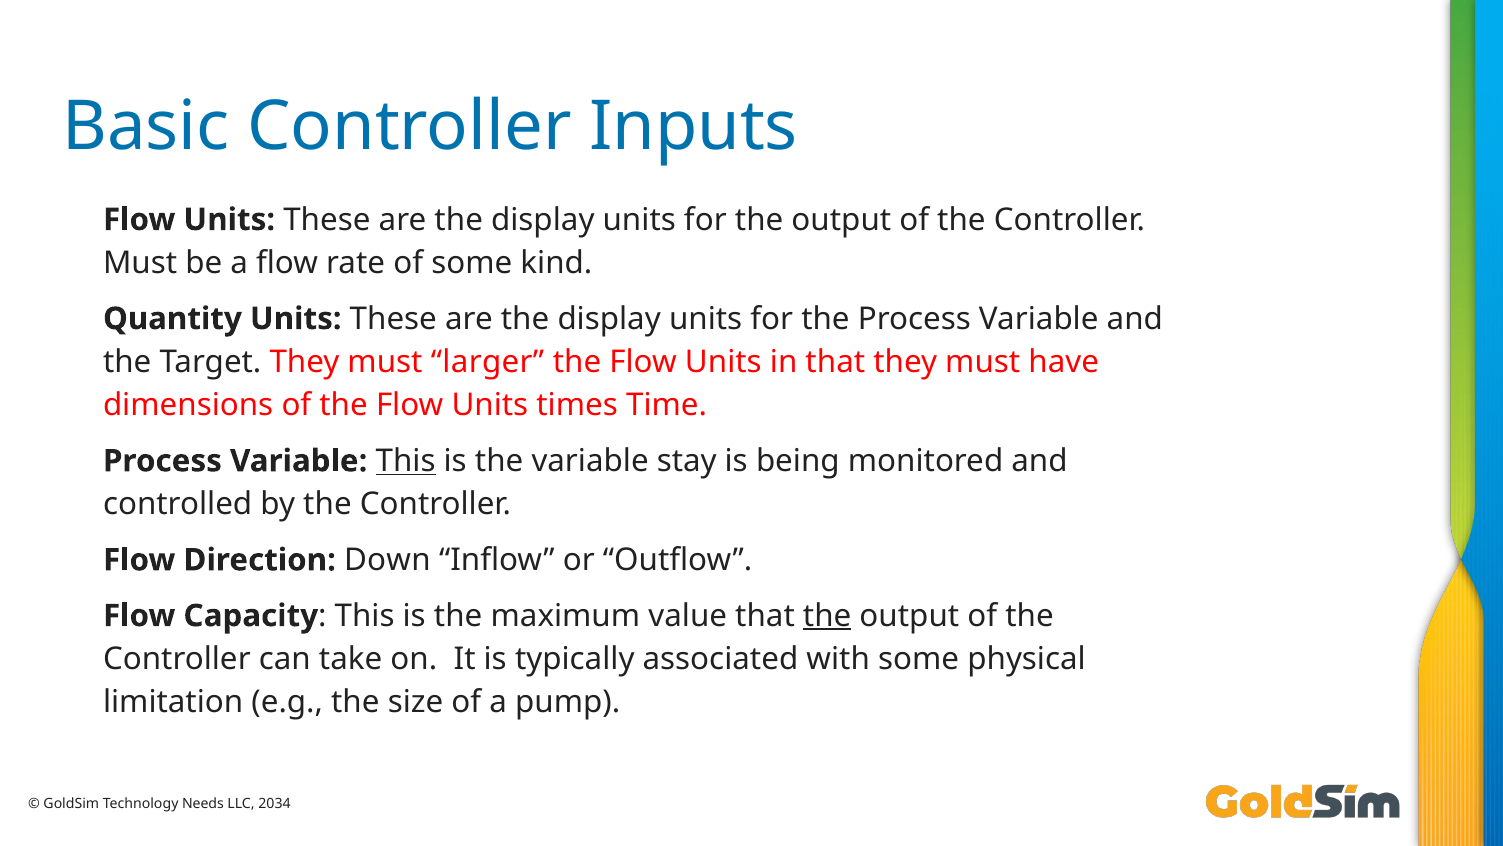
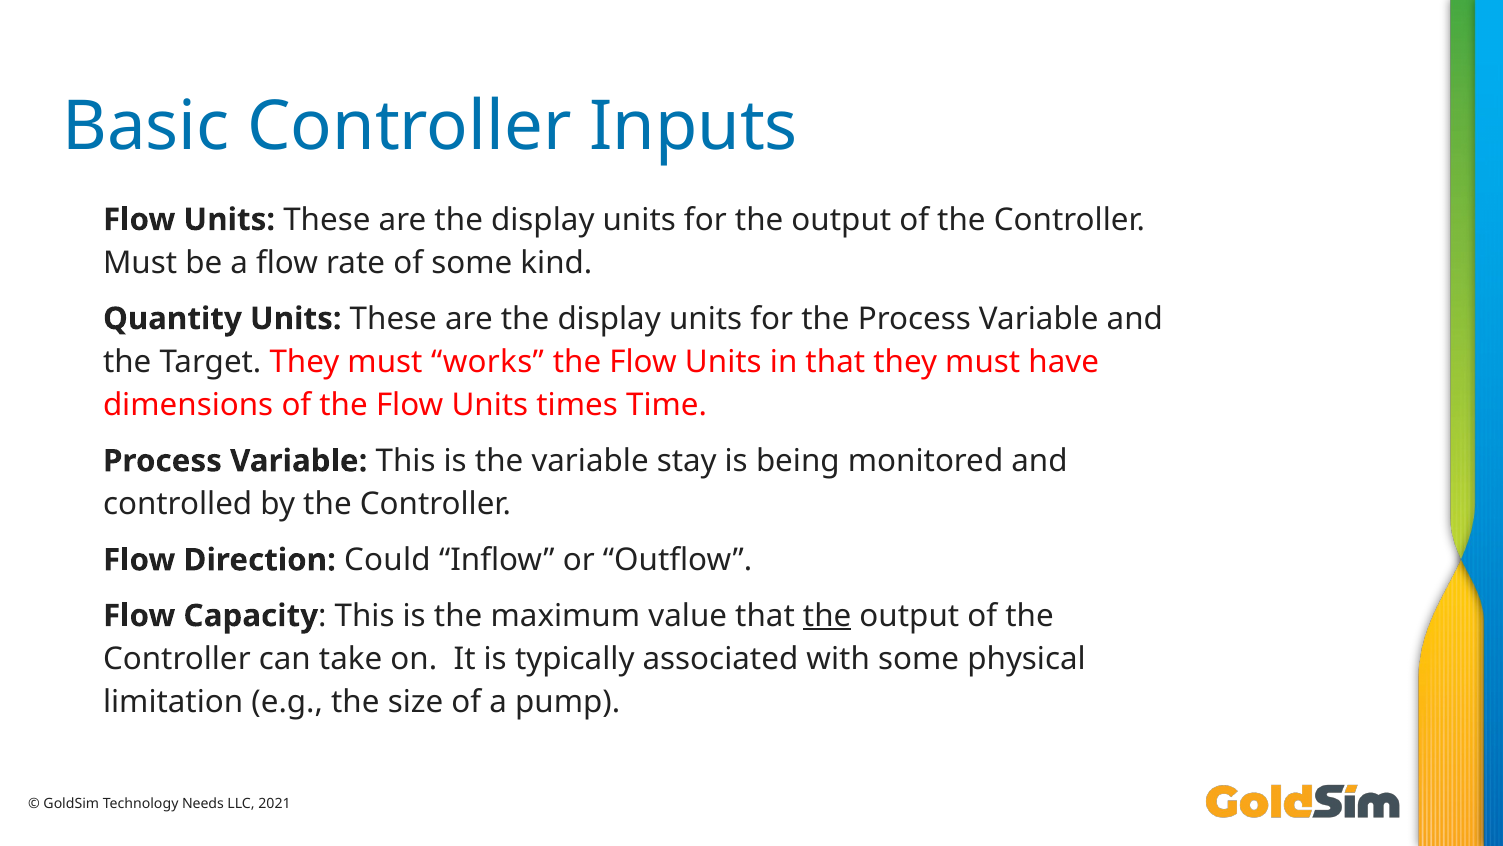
larger: larger -> works
This at (406, 461) underline: present -> none
Down: Down -> Could
2034: 2034 -> 2021
